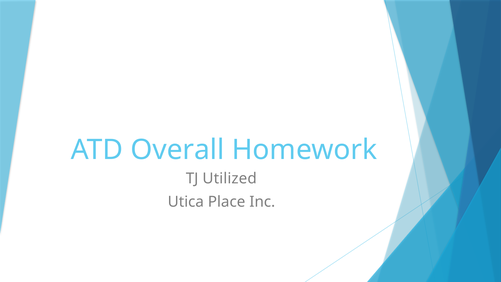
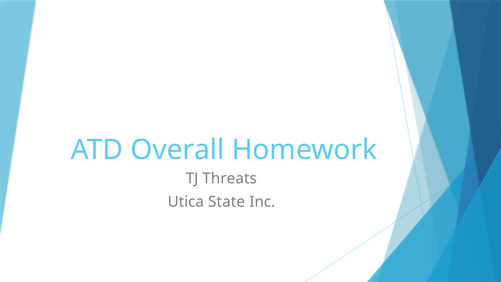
Utilized: Utilized -> Threats
Place: Place -> State
